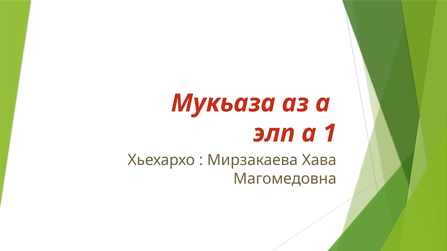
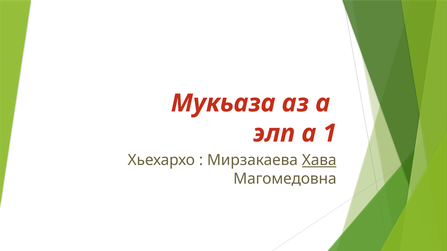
Хава underline: none -> present
